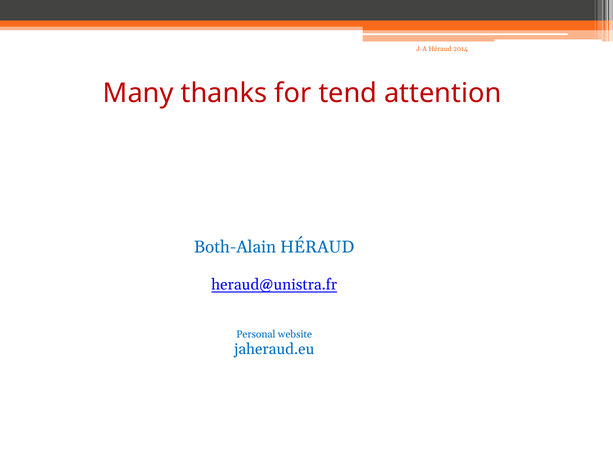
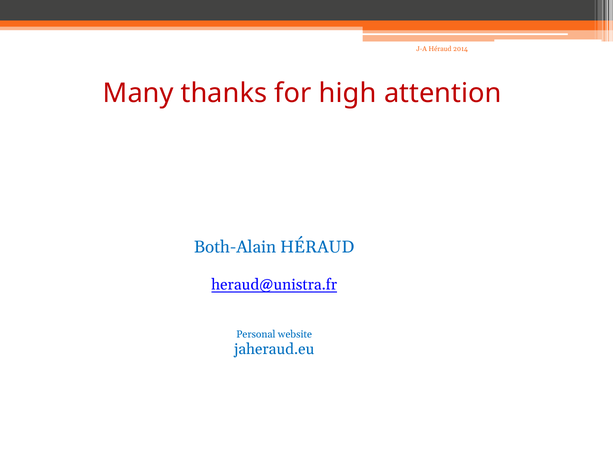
tend: tend -> high
